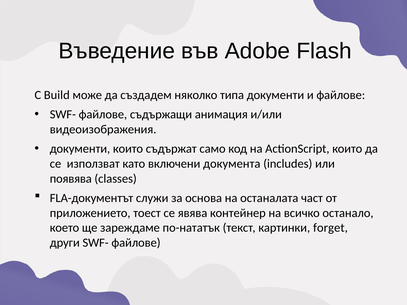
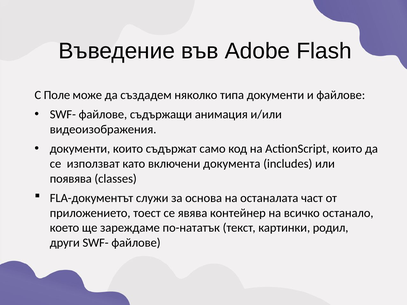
Build: Build -> Поле
forget: forget -> родил
